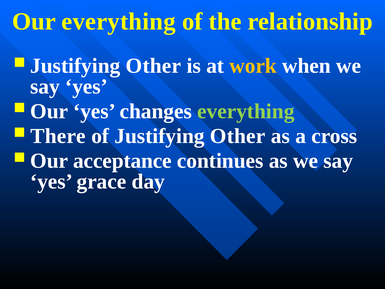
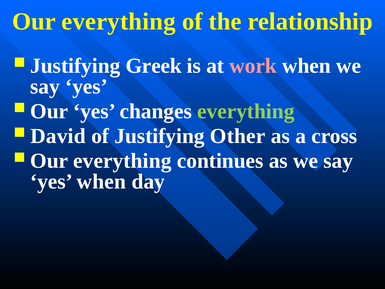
Other at (153, 66): Other -> Greek
work colour: yellow -> pink
There: There -> David
acceptance at (122, 161): acceptance -> everything
yes grace: grace -> when
